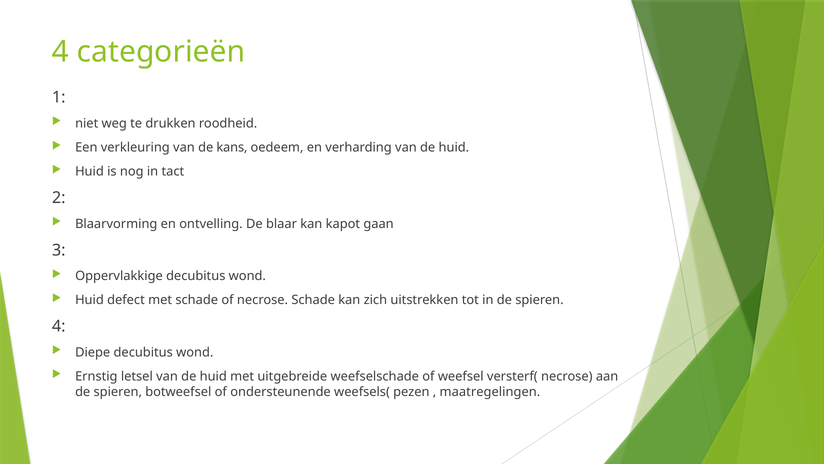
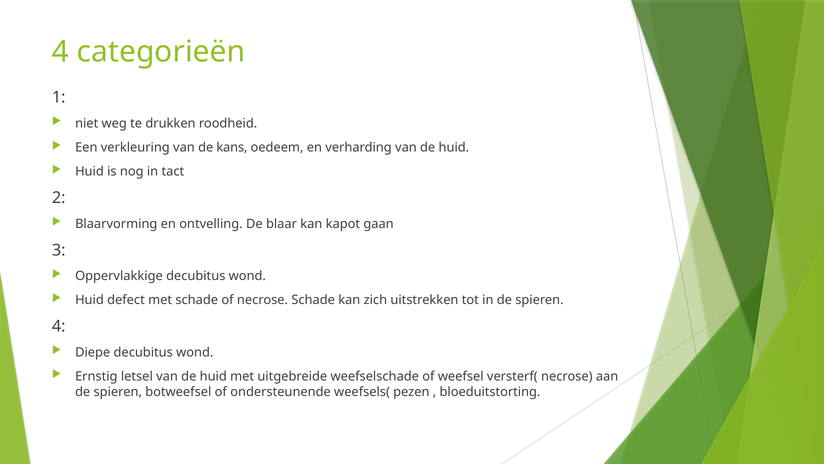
maatregelingen: maatregelingen -> bloeduitstorting
